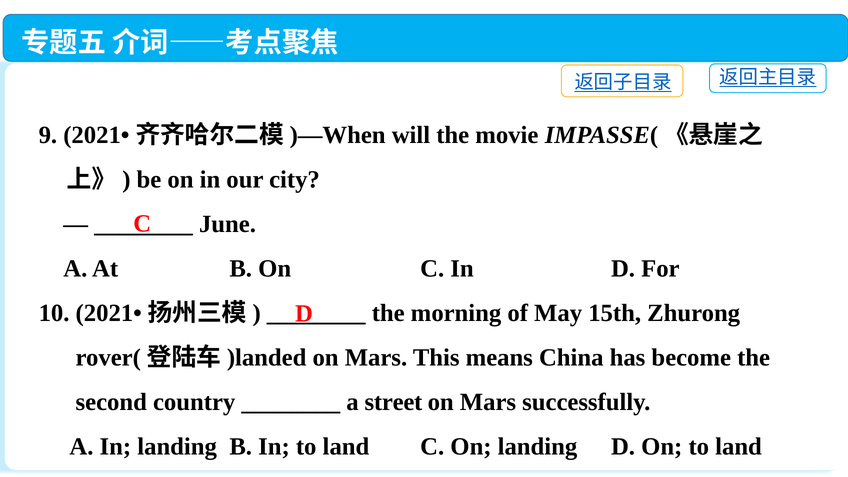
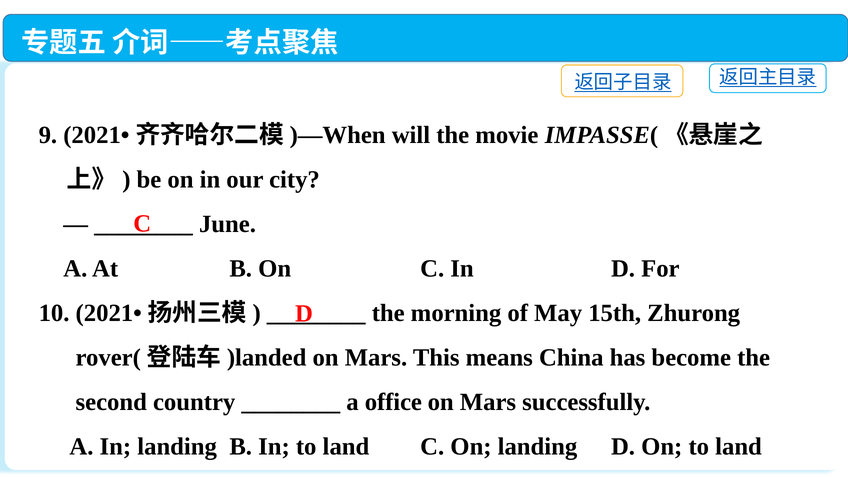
street: street -> office
